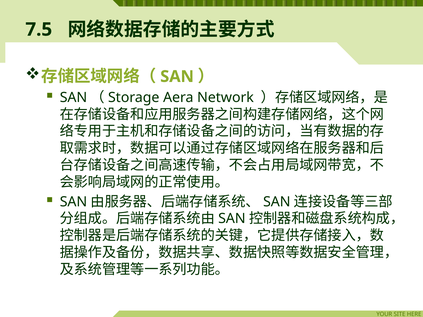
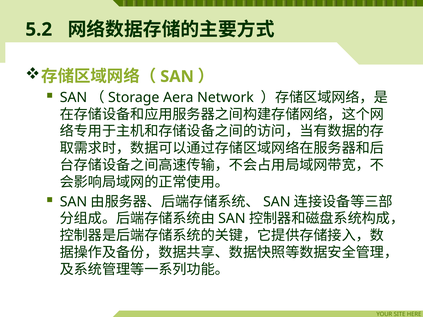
7.5: 7.5 -> 5.2
